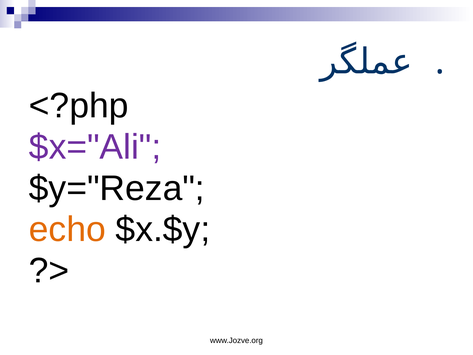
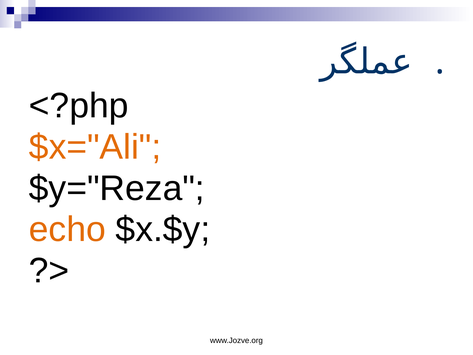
$x="Ali colour: purple -> orange
